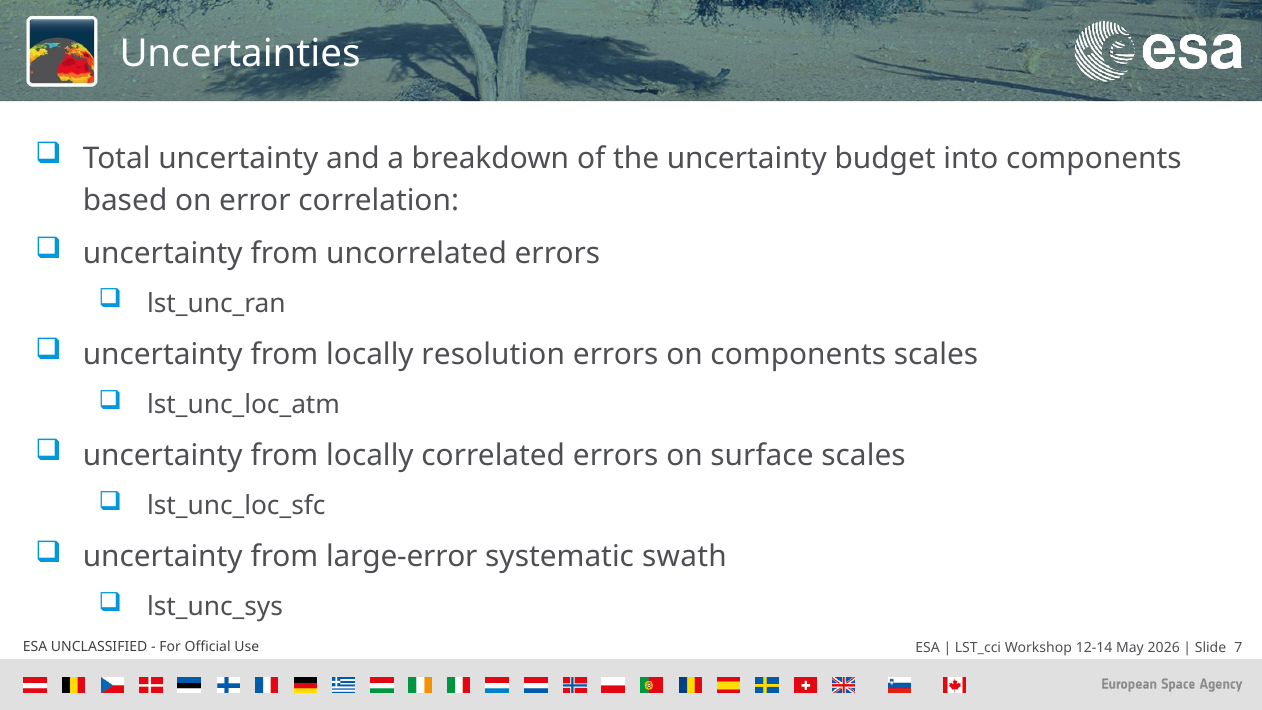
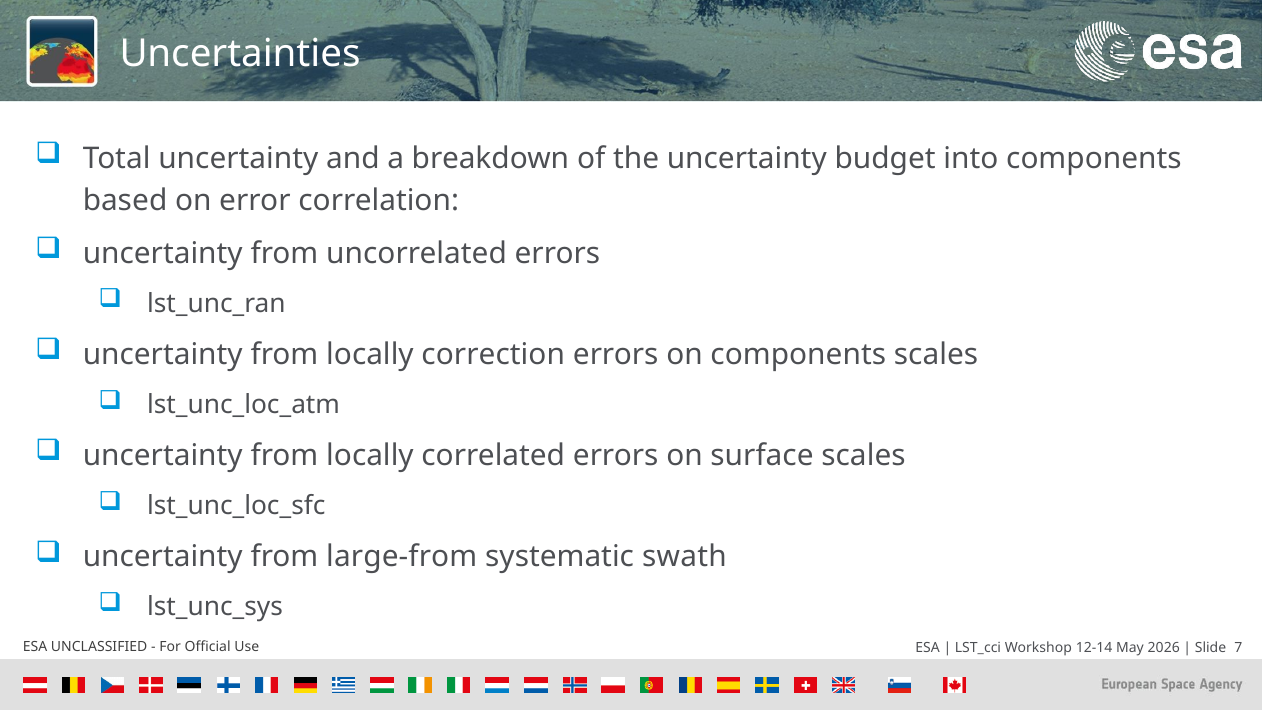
resolution: resolution -> correction
large-error: large-error -> large-from
